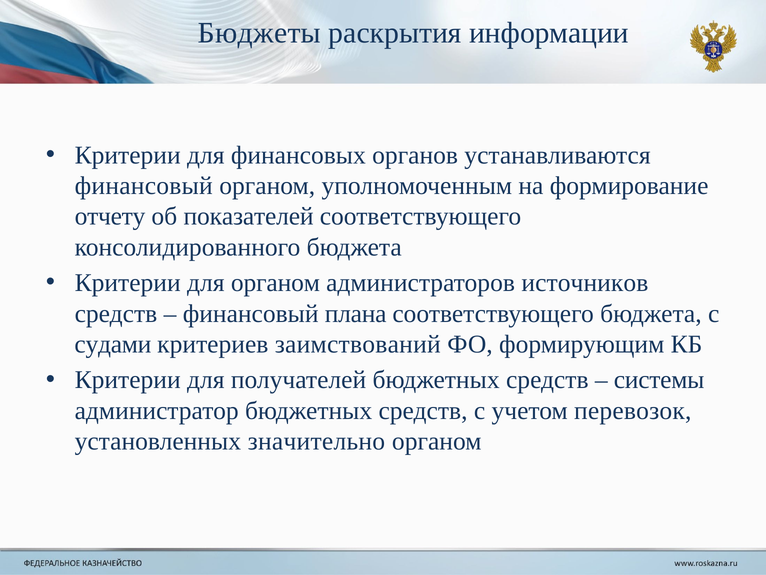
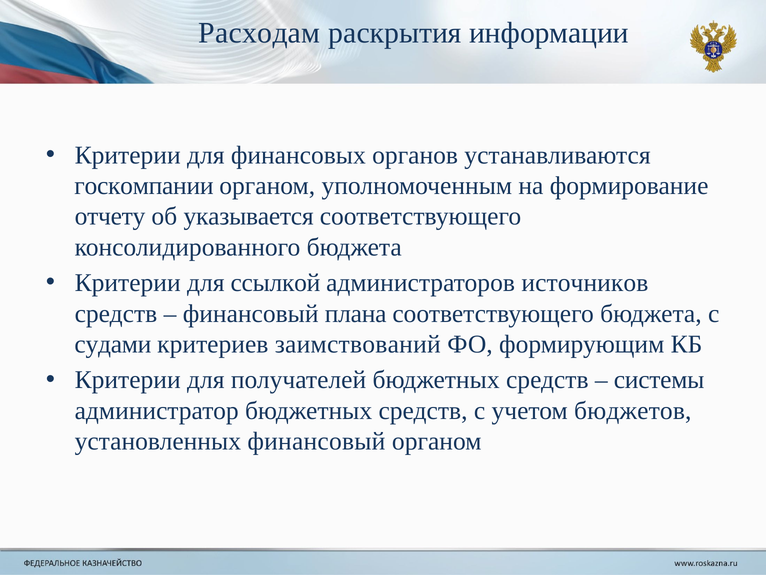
Бюджеты: Бюджеты -> Расходам
финансовый at (144, 186): финансовый -> госкомпании
показателей: показателей -> указывается
для органом: органом -> ссылкой
перевозок: перевозок -> бюджетов
установленных значительно: значительно -> финансовый
